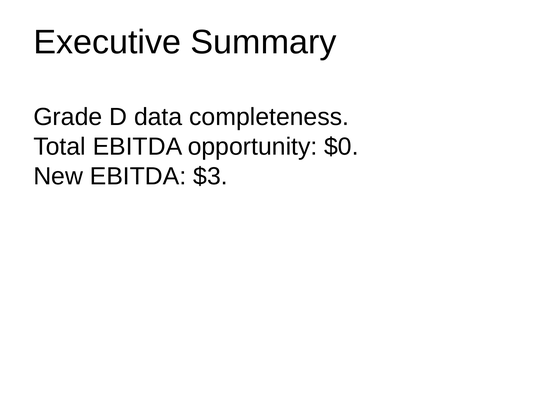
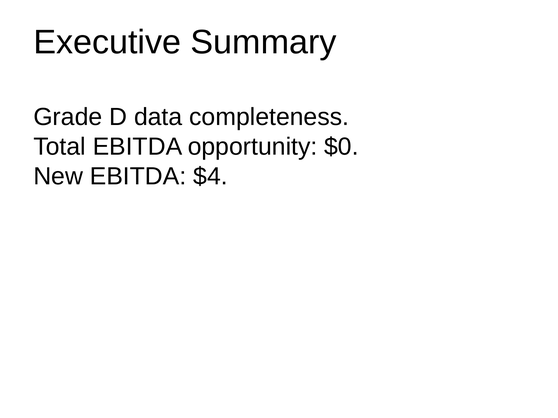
$3: $3 -> $4
